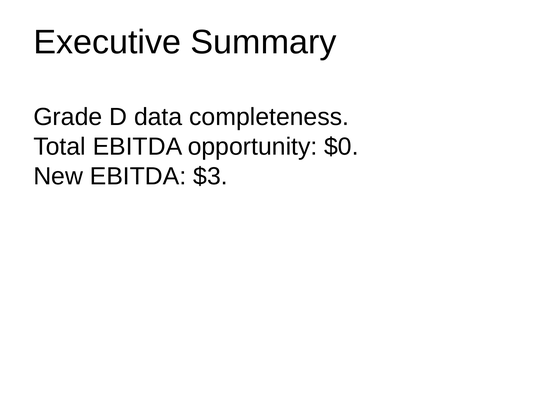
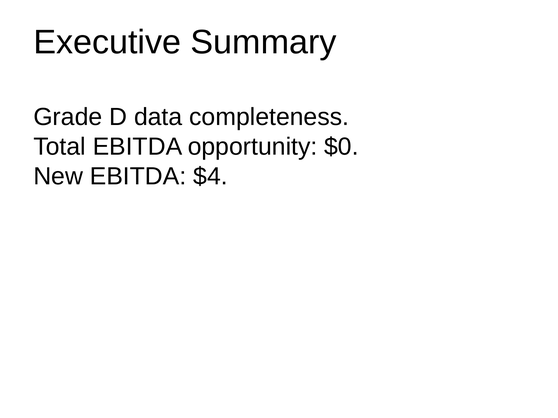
$3: $3 -> $4
